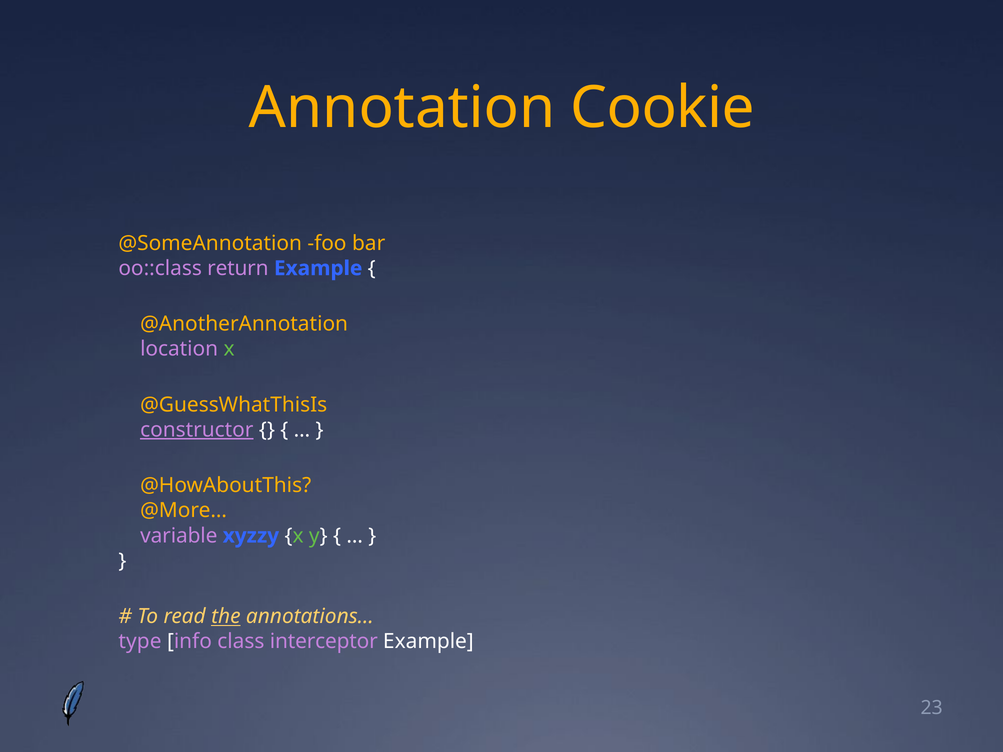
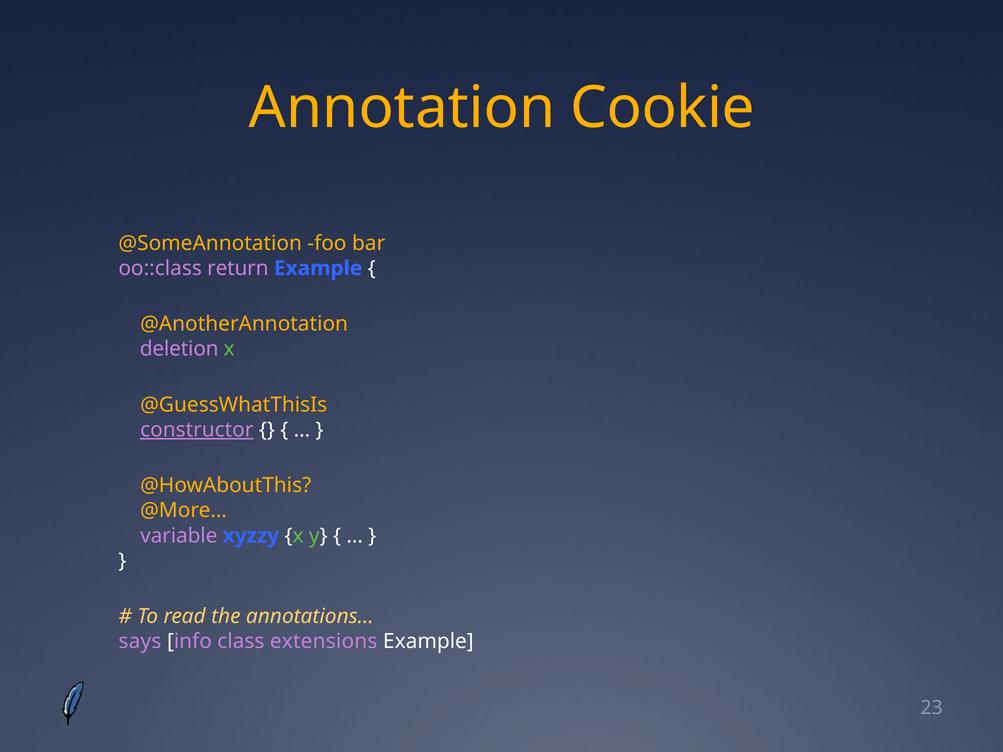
location: location -> deletion
the underline: present -> none
type: type -> says
interceptor: interceptor -> extensions
